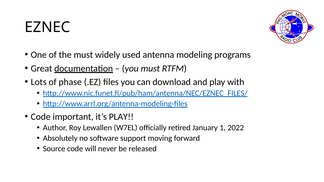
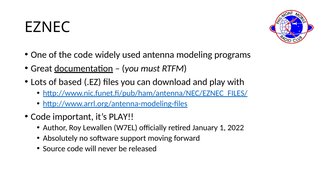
the must: must -> code
phase: phase -> based
